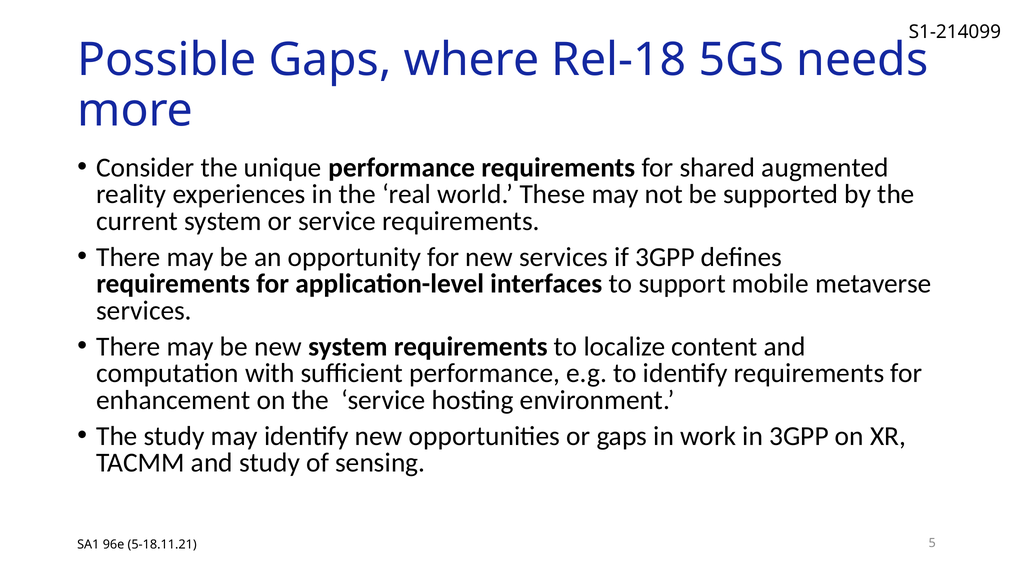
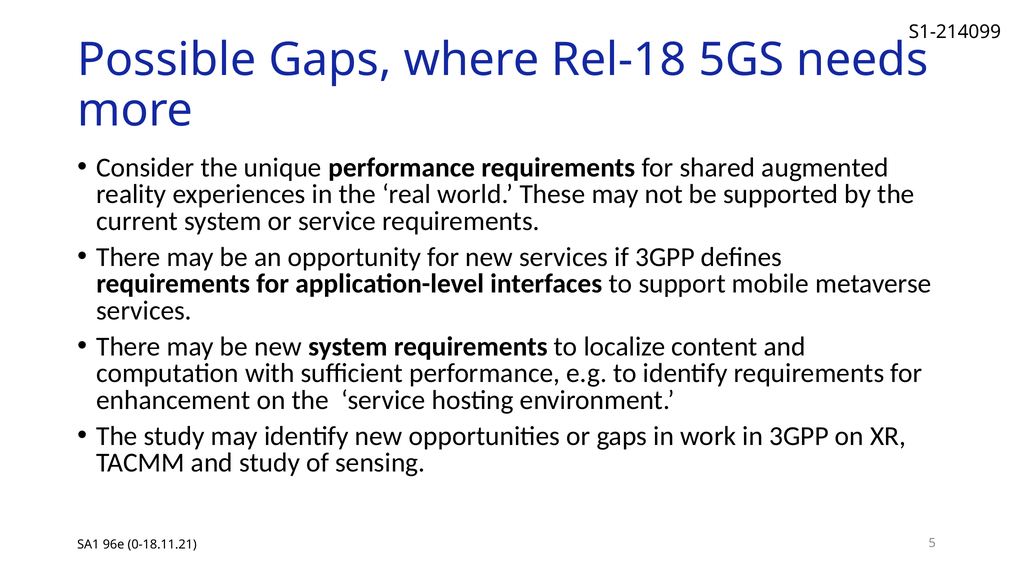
5-18.11.21: 5-18.11.21 -> 0-18.11.21
